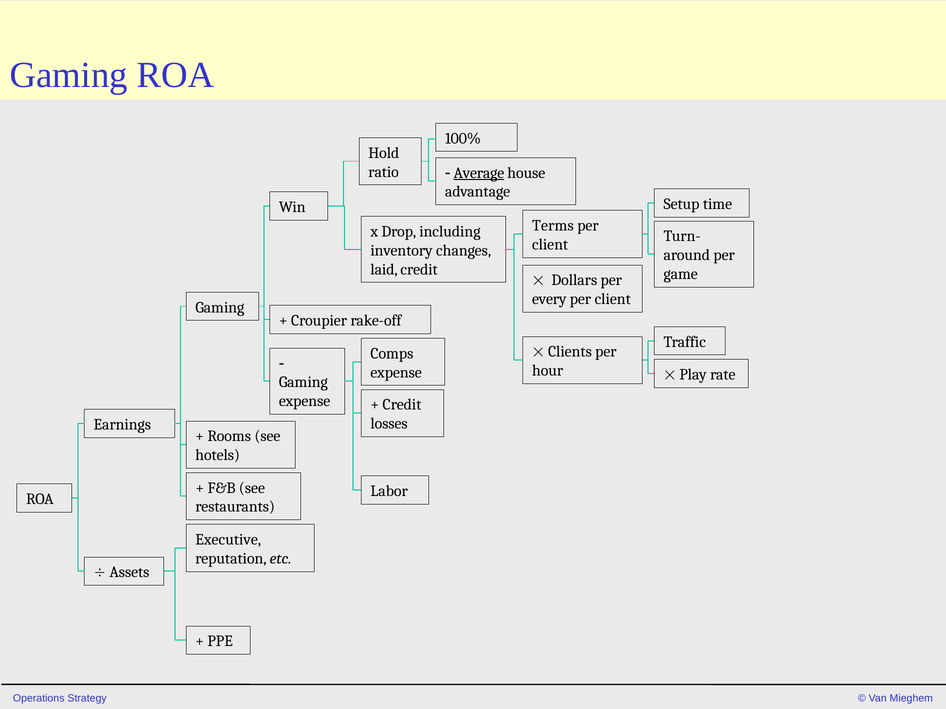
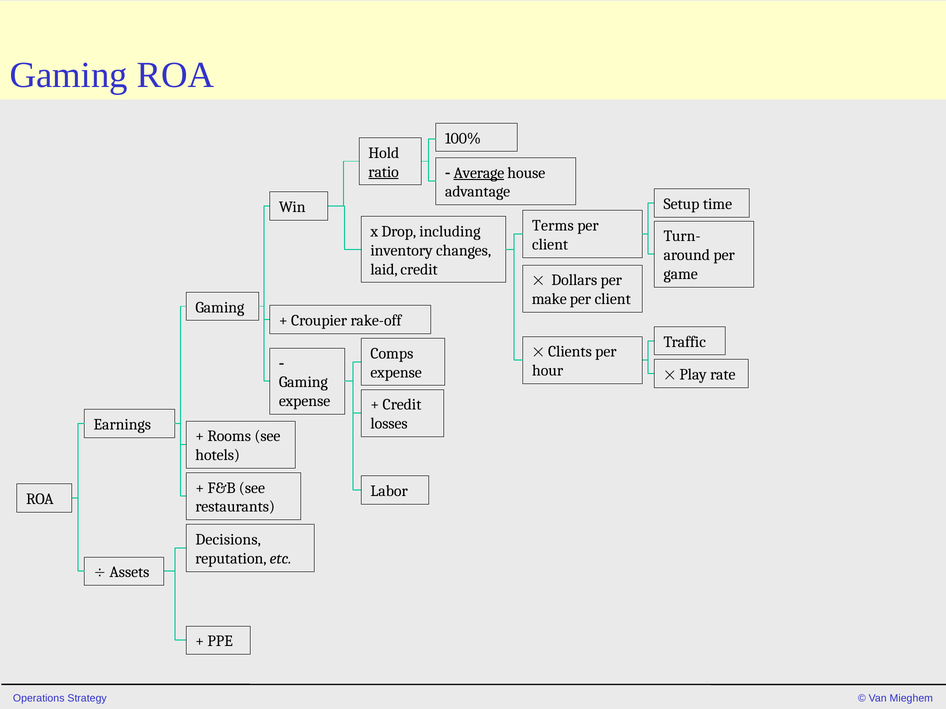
ratio underline: none -> present
every: every -> make
Executive: Executive -> Decisions
